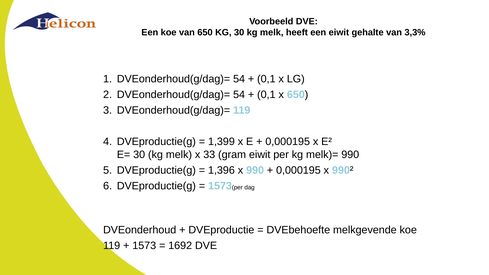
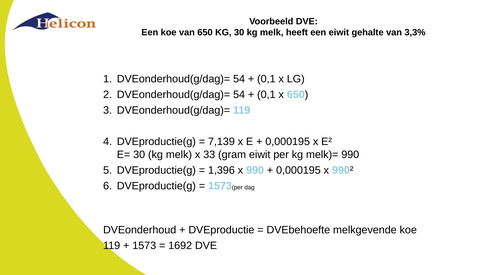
1,399: 1,399 -> 7,139
